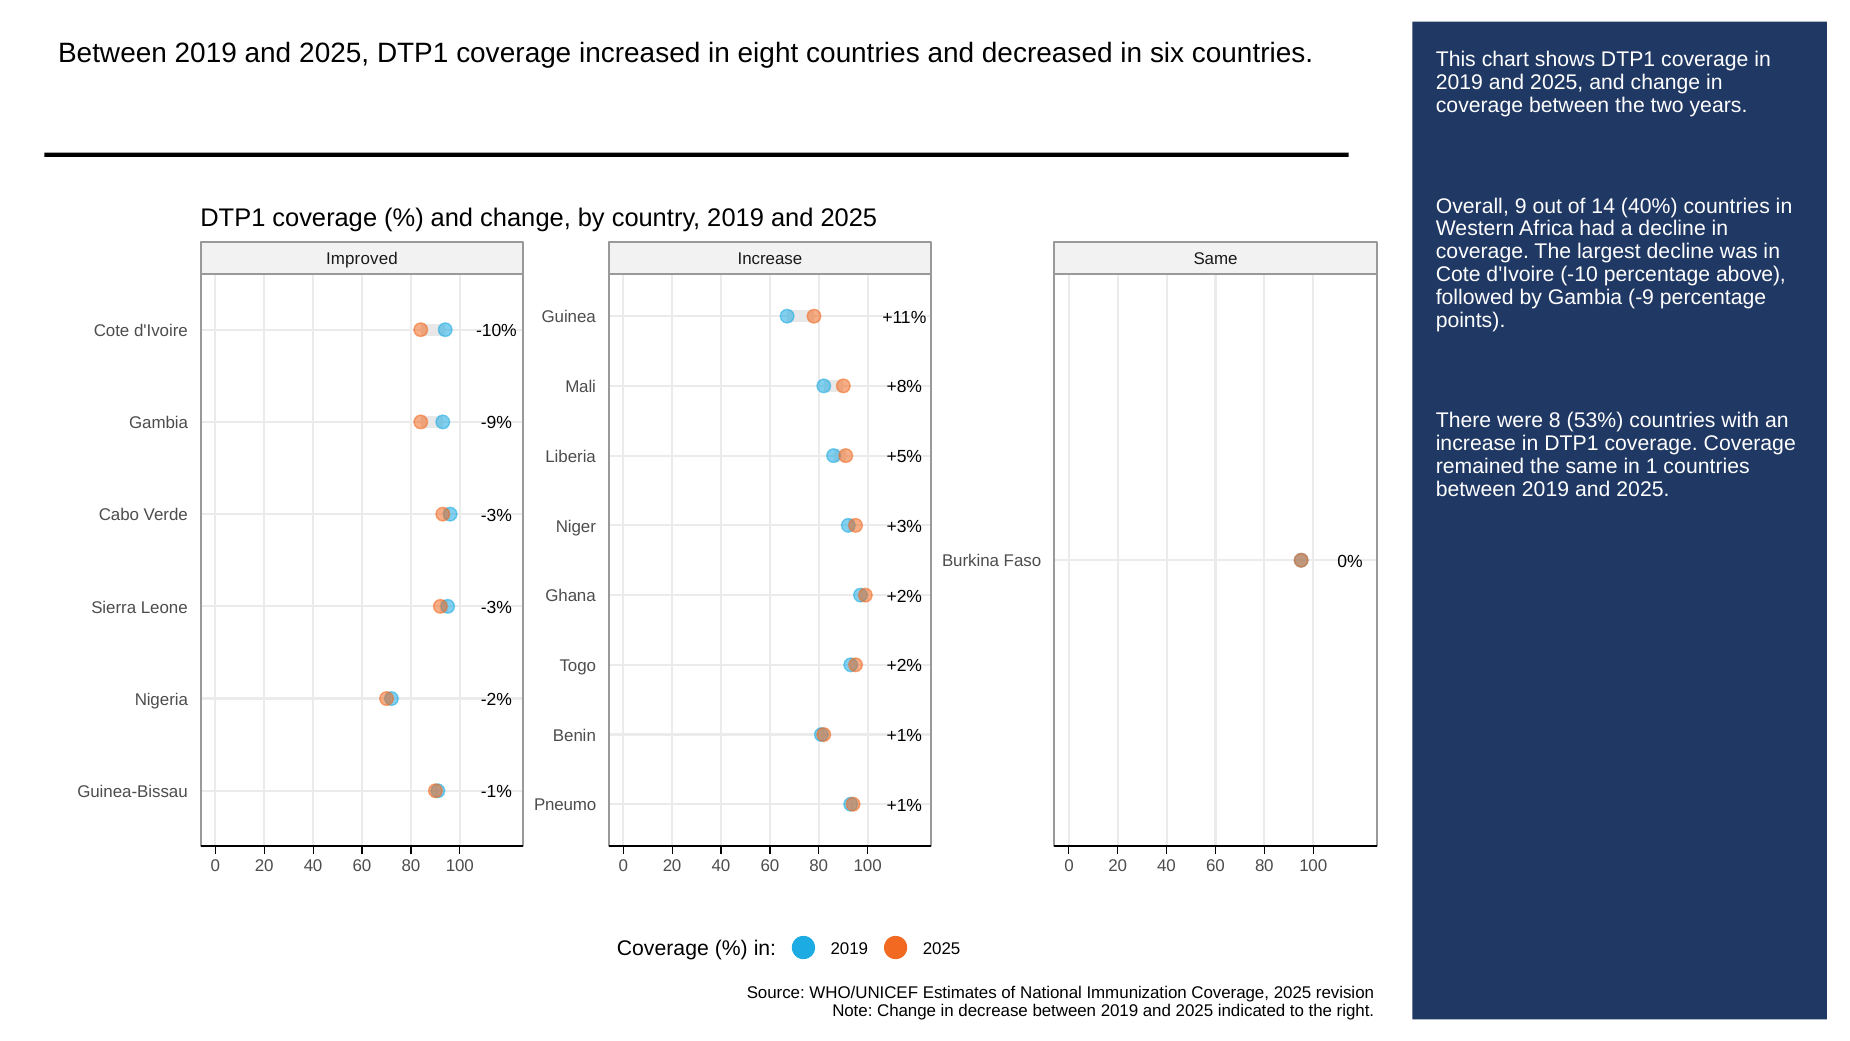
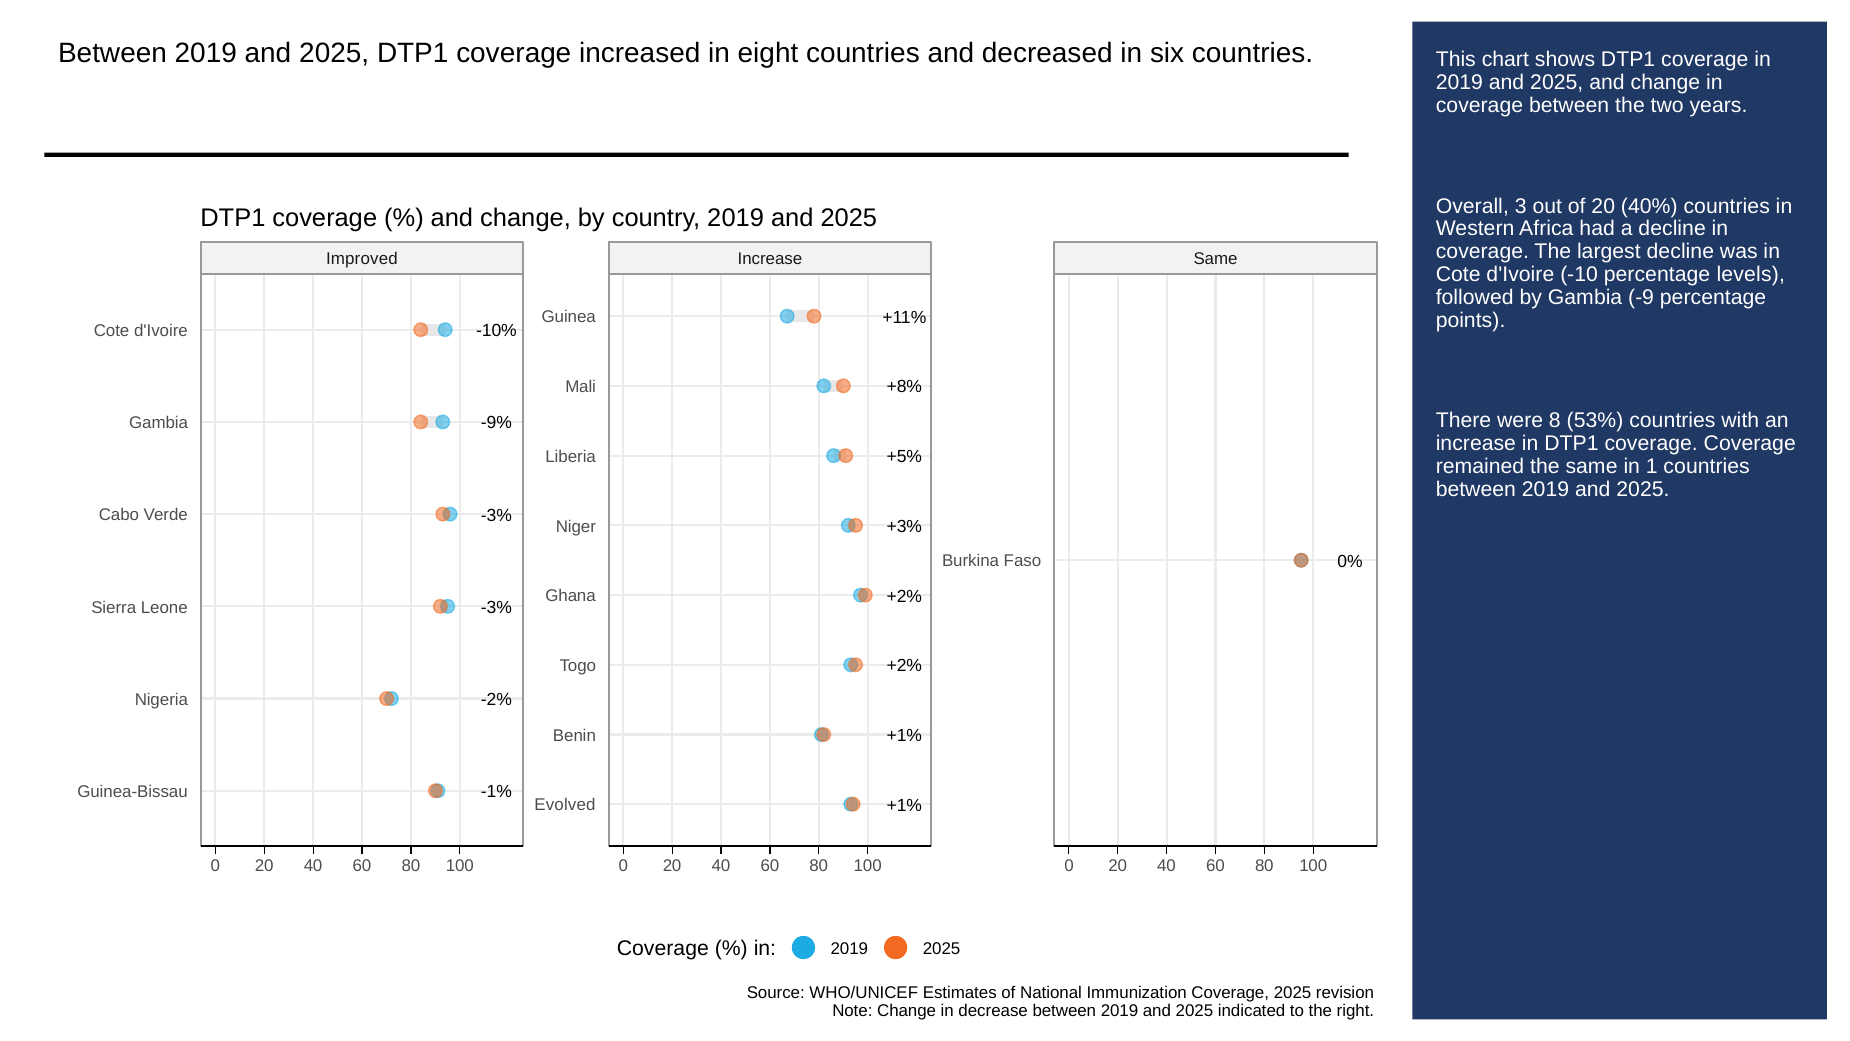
9: 9 -> 3
of 14: 14 -> 20
above: above -> levels
Pneumo: Pneumo -> Evolved
